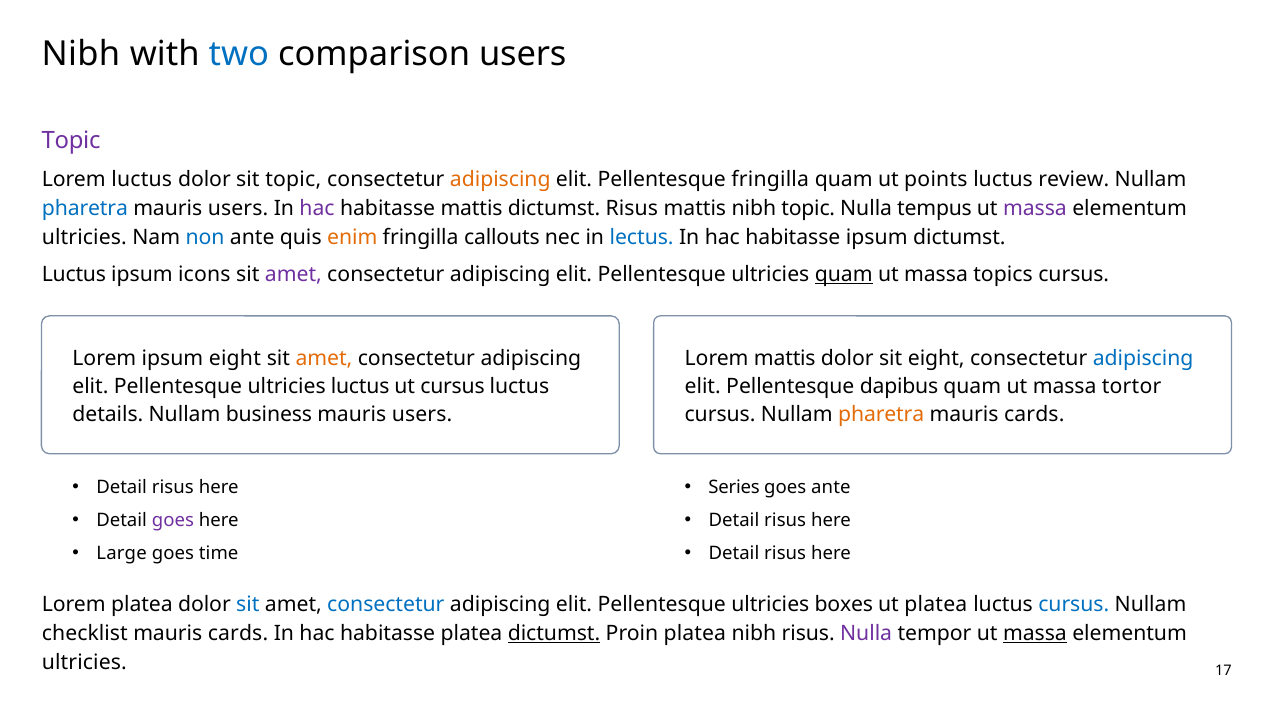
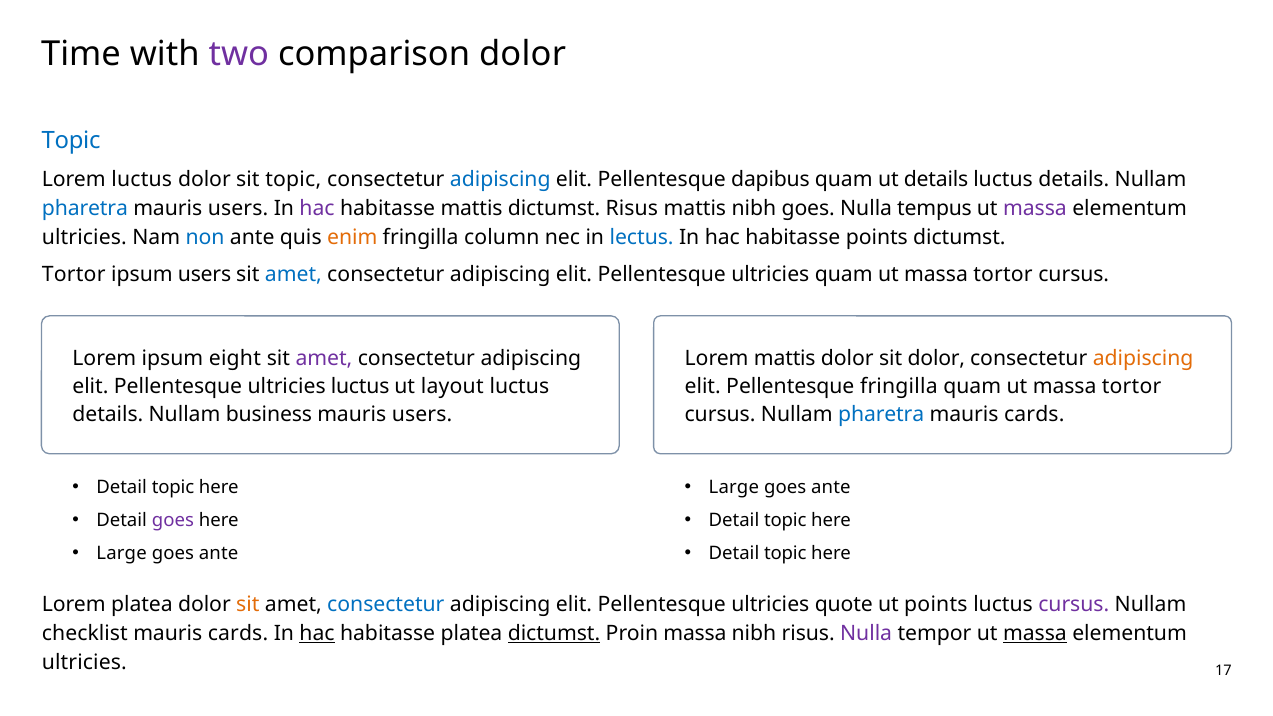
Nibh at (81, 54): Nibh -> Time
two colour: blue -> purple
comparison users: users -> dolor
Topic at (71, 141) colour: purple -> blue
adipiscing at (500, 179) colour: orange -> blue
Pellentesque fringilla: fringilla -> dapibus
ut points: points -> details
review at (1074, 179): review -> details
nibh topic: topic -> goes
callouts: callouts -> column
habitasse ipsum: ipsum -> points
Luctus at (74, 274): Luctus -> Tortor
ipsum icons: icons -> users
amet at (293, 274) colour: purple -> blue
quam at (844, 274) underline: present -> none
topics at (1003, 274): topics -> tortor
amet at (324, 359) colour: orange -> purple
sit eight: eight -> dolor
adipiscing at (1143, 359) colour: blue -> orange
ut cursus: cursus -> layout
Pellentesque dapibus: dapibus -> fringilla
pharetra at (881, 414) colour: orange -> blue
risus at (173, 487): risus -> topic
Series at (734, 487): Series -> Large
risus at (785, 520): risus -> topic
time at (219, 554): time -> ante
risus at (785, 554): risus -> topic
sit at (248, 604) colour: blue -> orange
boxes: boxes -> quote
ut platea: platea -> points
cursus at (1074, 604) colour: blue -> purple
hac at (317, 633) underline: none -> present
Proin platea: platea -> massa
